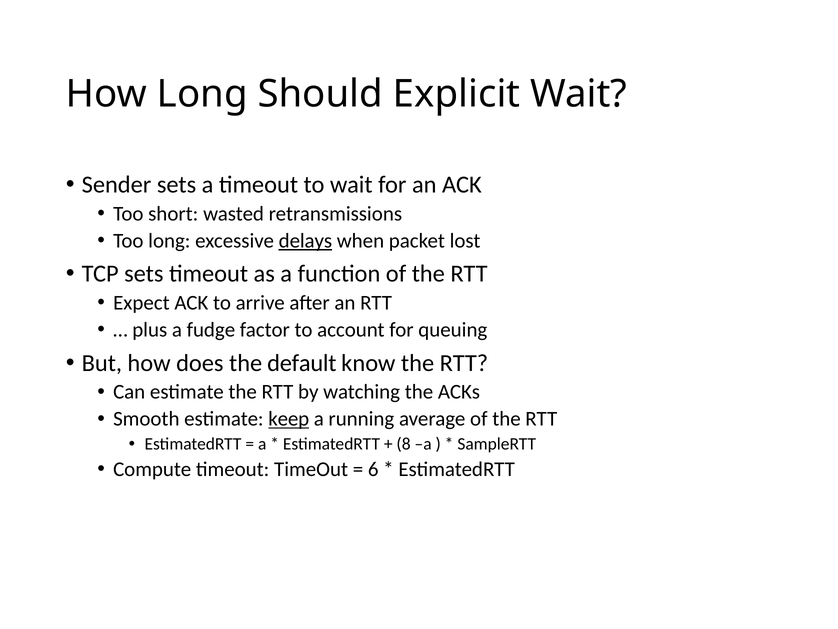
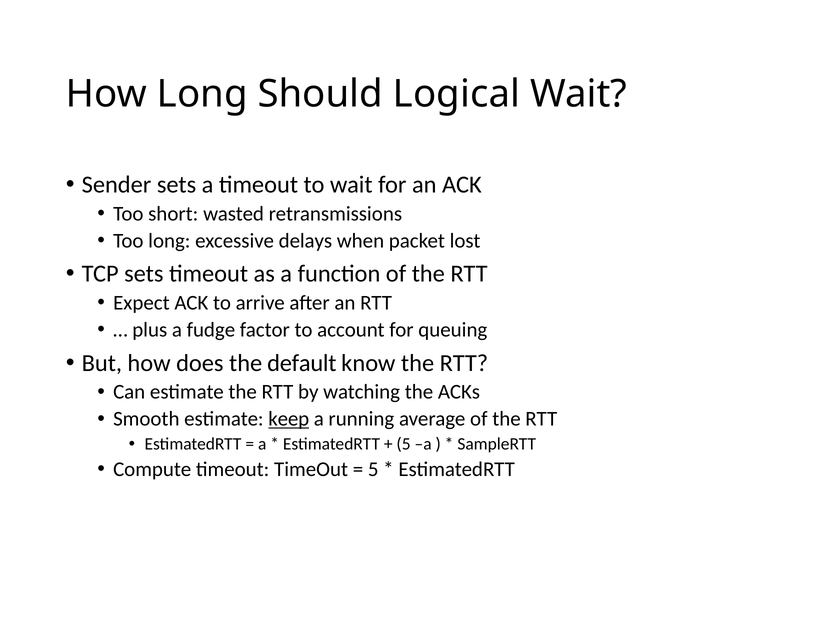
Explicit: Explicit -> Logical
delays underline: present -> none
8 at (404, 444): 8 -> 5
6 at (373, 469): 6 -> 5
